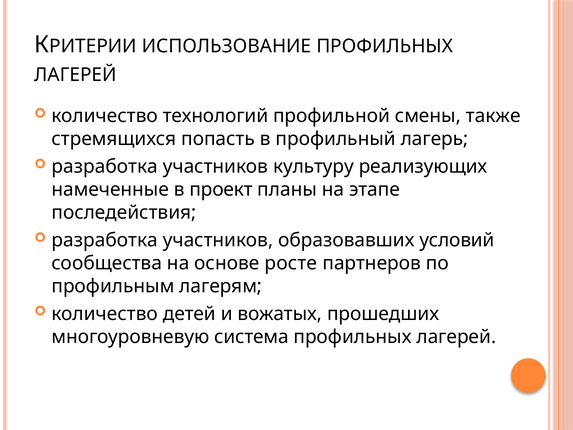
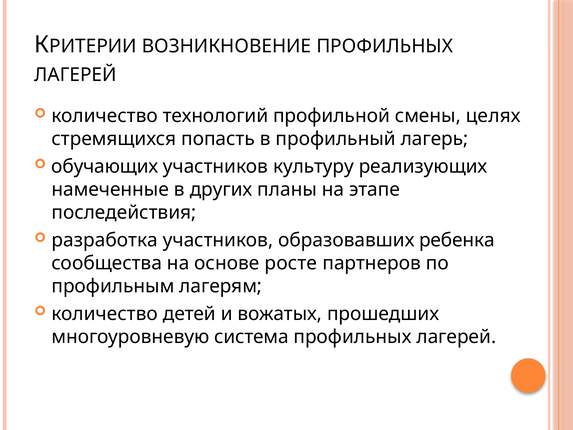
ИСПОЛЬЗОВАНИЕ: ИСПОЛЬЗОВАНИЕ -> ВОЗНИКНОВЕНИЕ
также: также -> целях
разработка at (105, 167): разработка -> обучающих
проект: проект -> других
условий: условий -> ребенка
